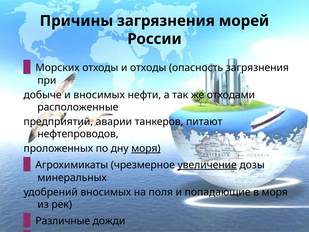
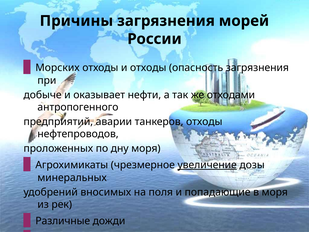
и вносимых: вносимых -> оказывает
расположенные: расположенные -> антропогенного
танкеров питают: питают -> отходы
моря at (146, 148) underline: present -> none
